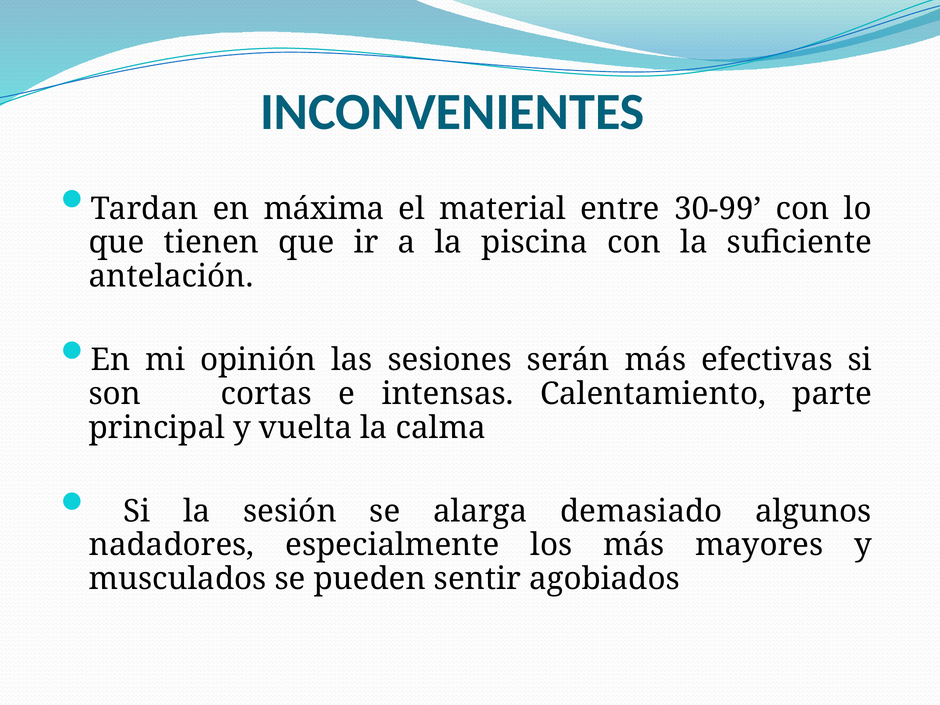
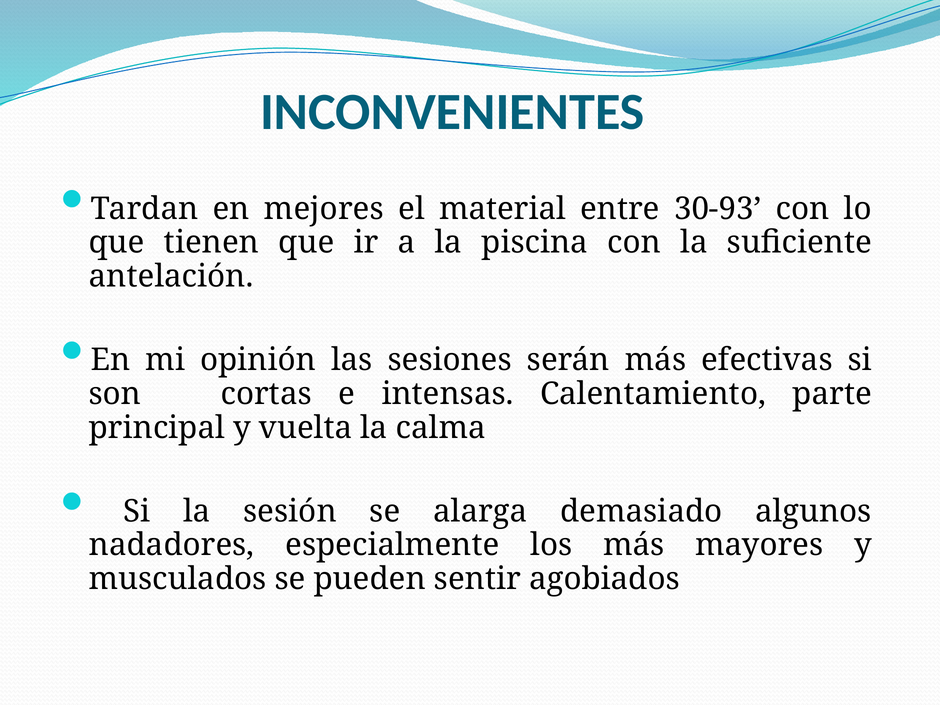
máxima: máxima -> mejores
30-99: 30-99 -> 30-93
